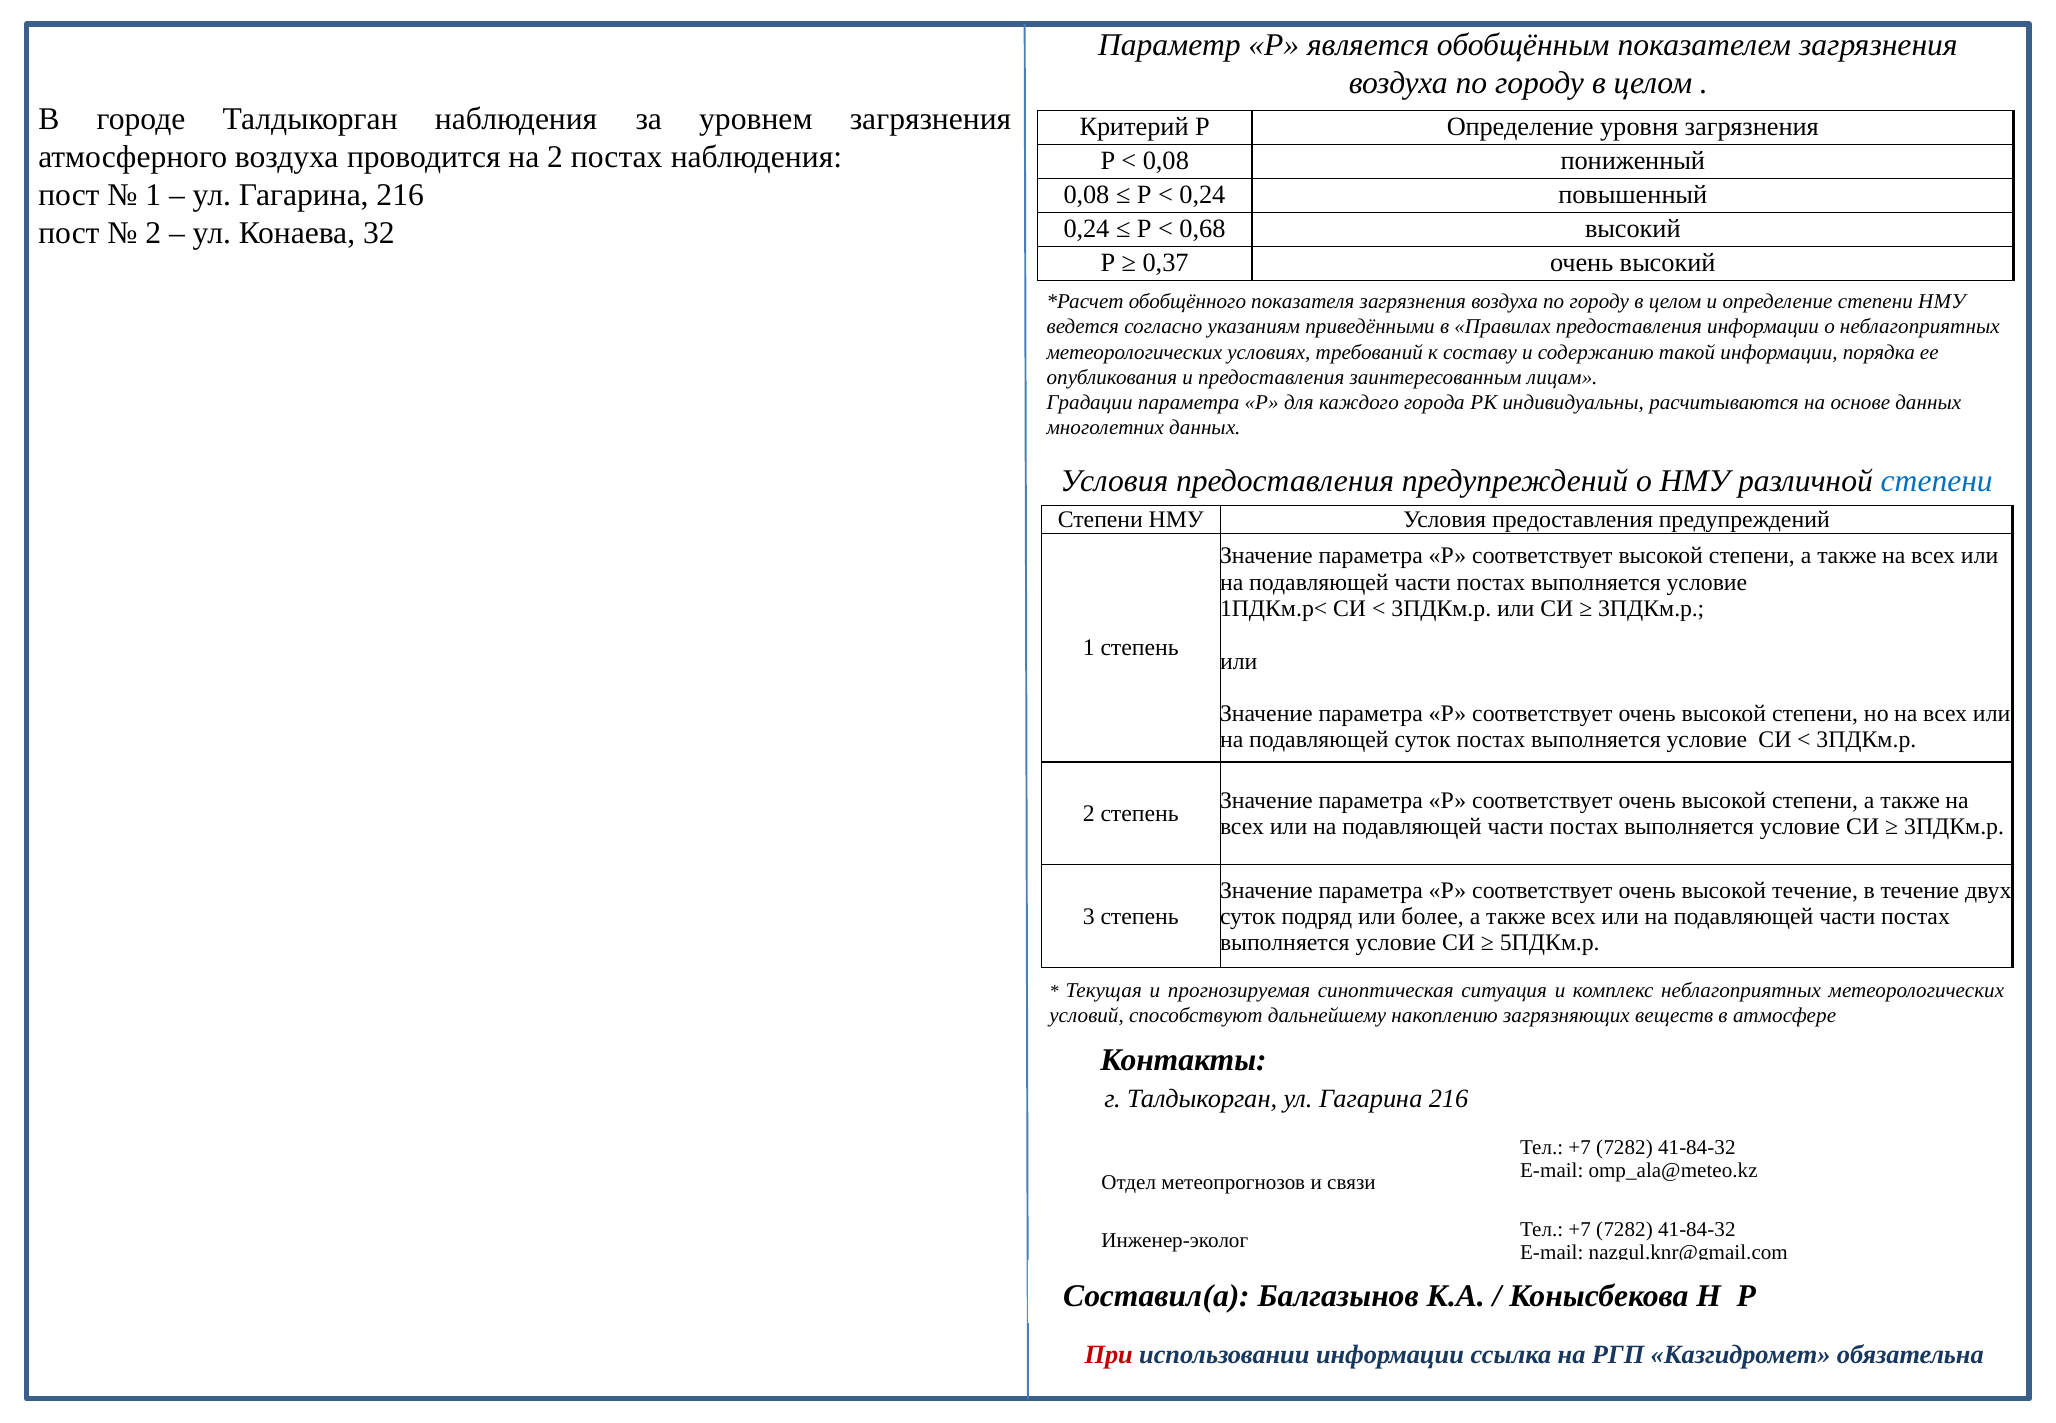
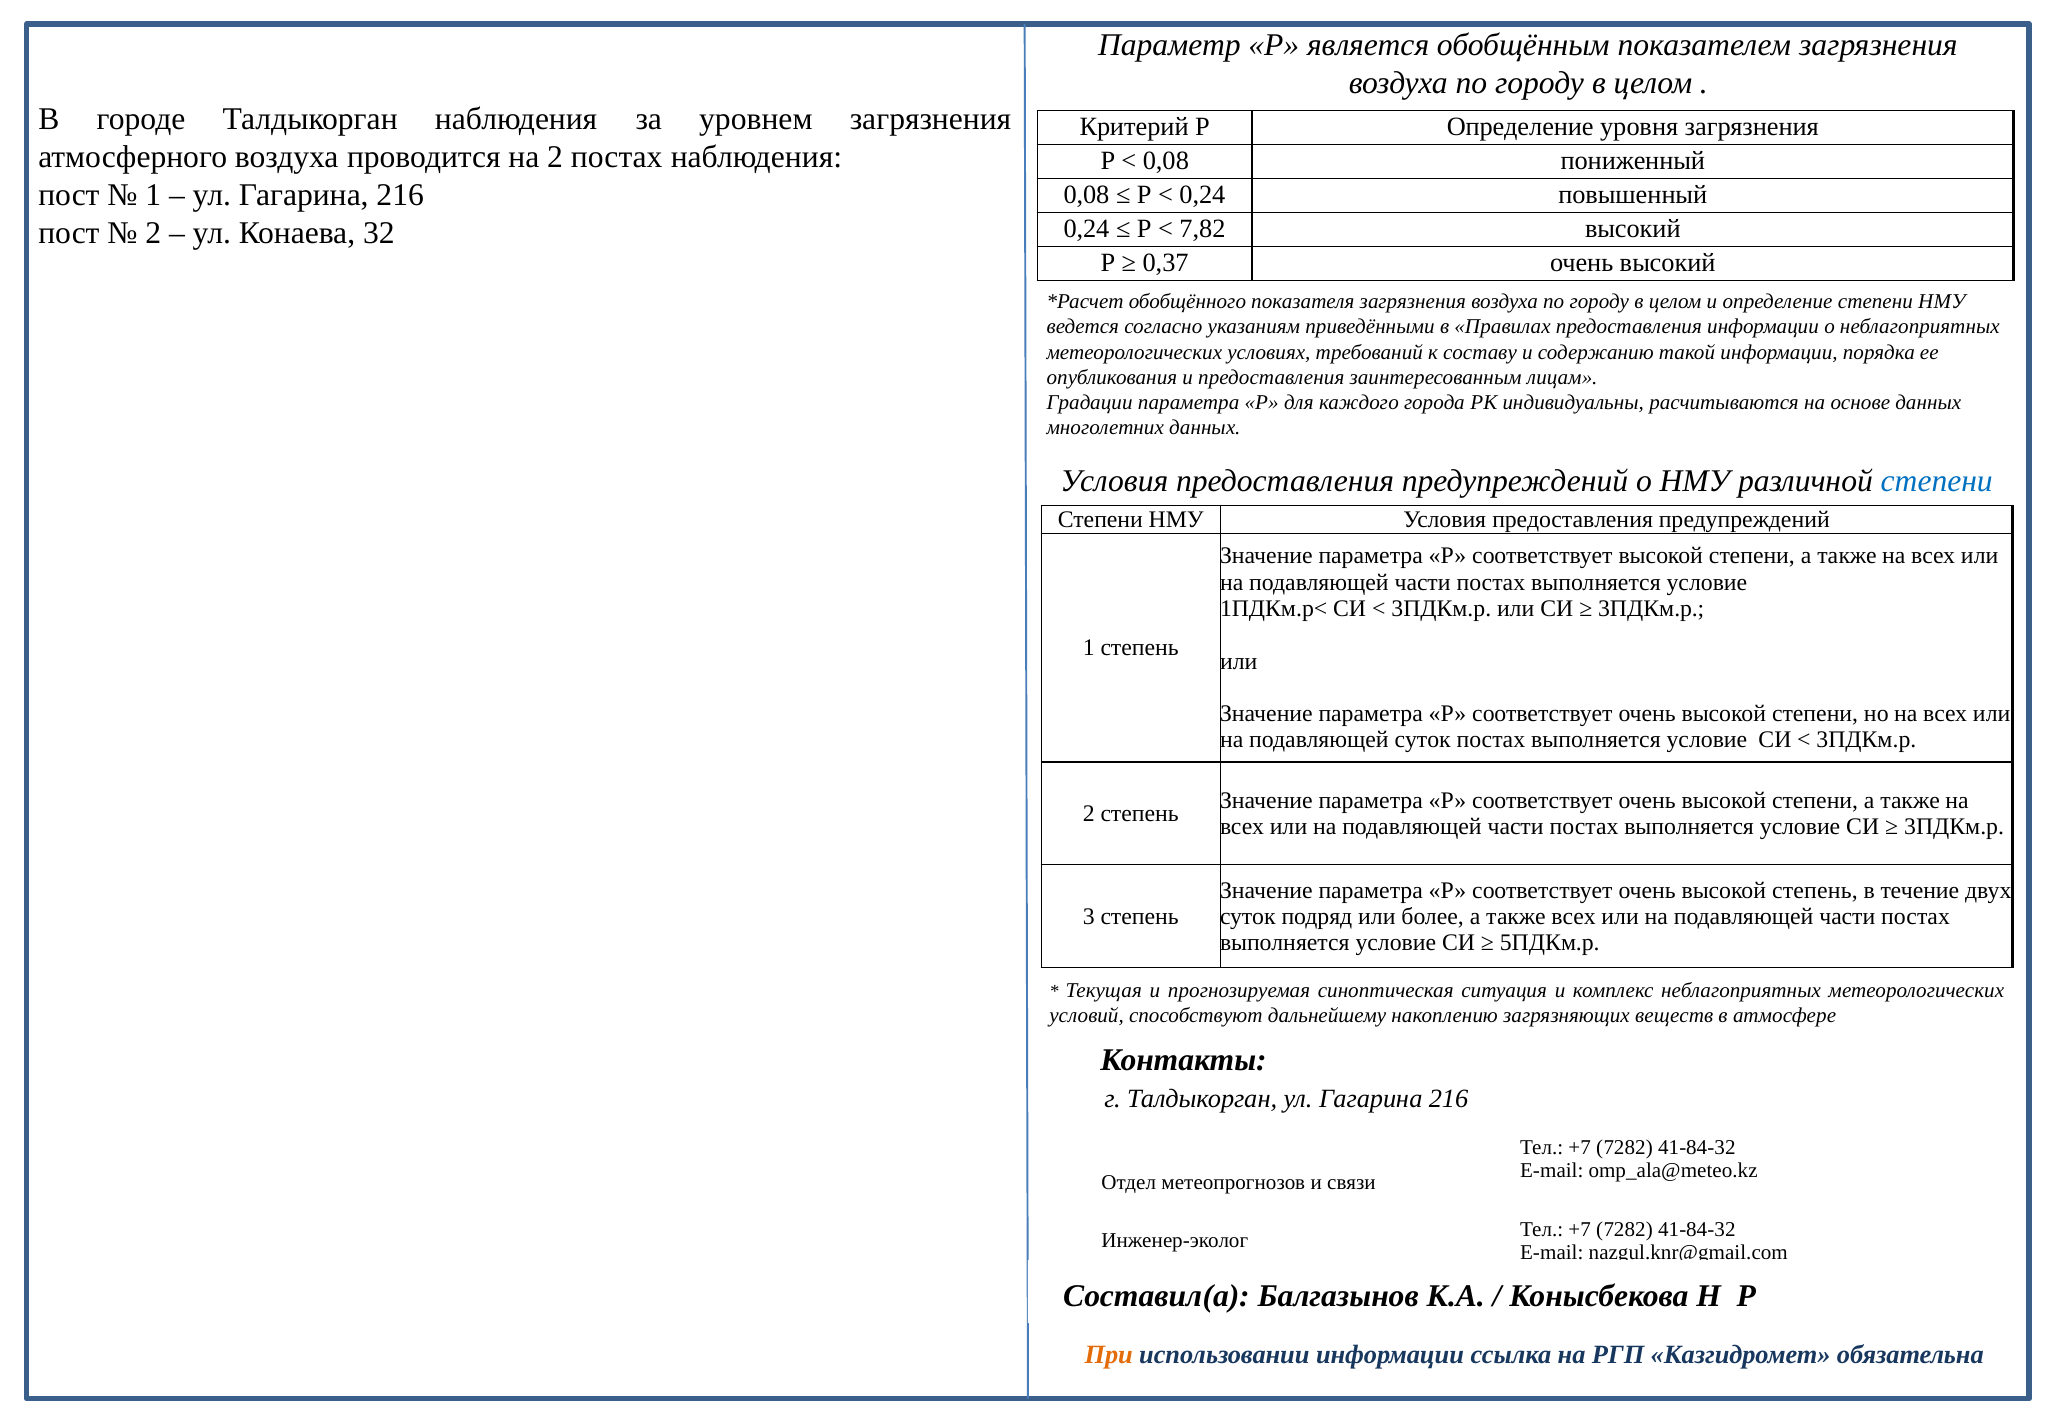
0,68: 0,68 -> 7,82
высокой течение: течение -> степень
При colour: red -> orange
